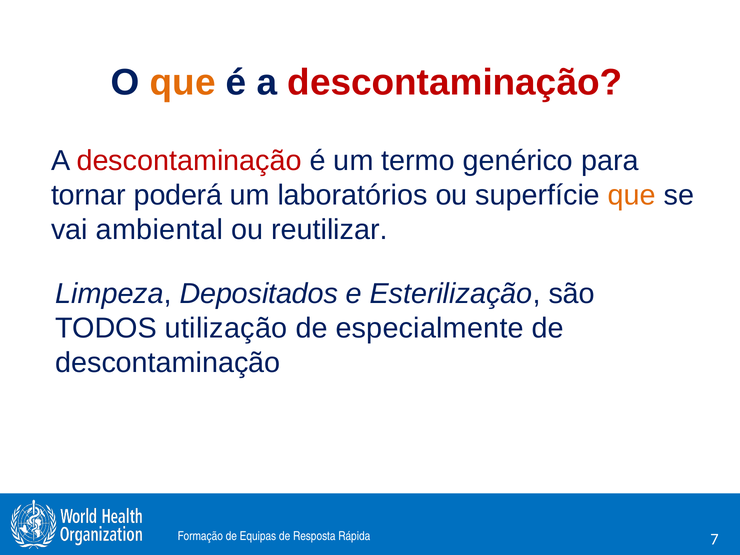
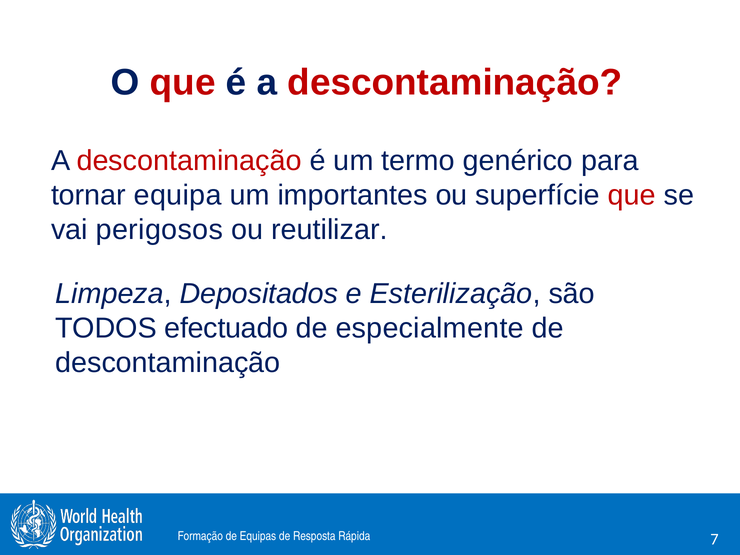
que at (183, 82) colour: orange -> red
poderá: poderá -> equipa
laboratórios: laboratórios -> importantes
que at (632, 195) colour: orange -> red
ambiental: ambiental -> perigosos
utilização: utilização -> efectuado
